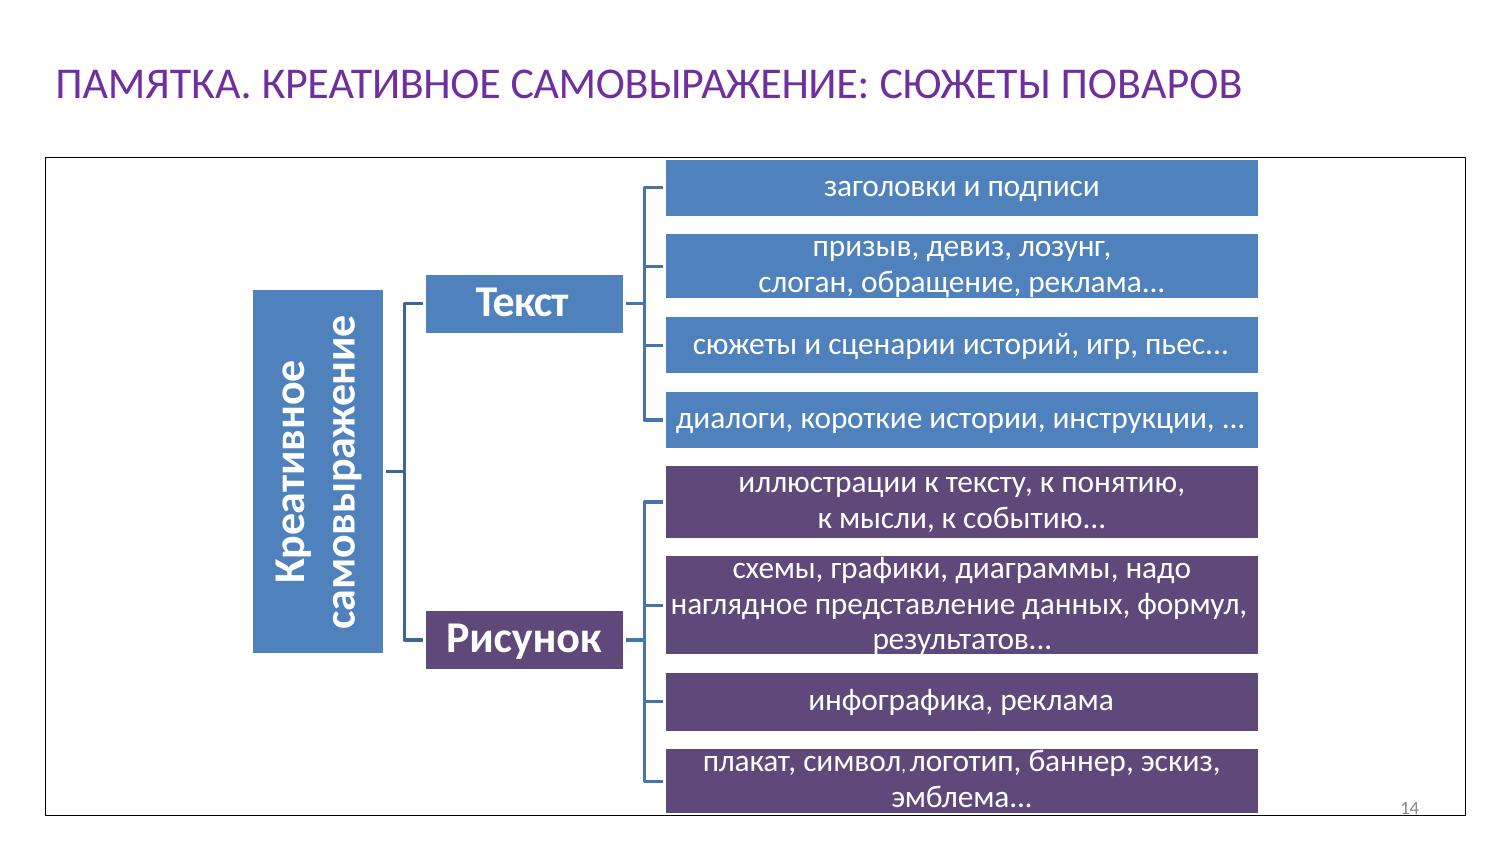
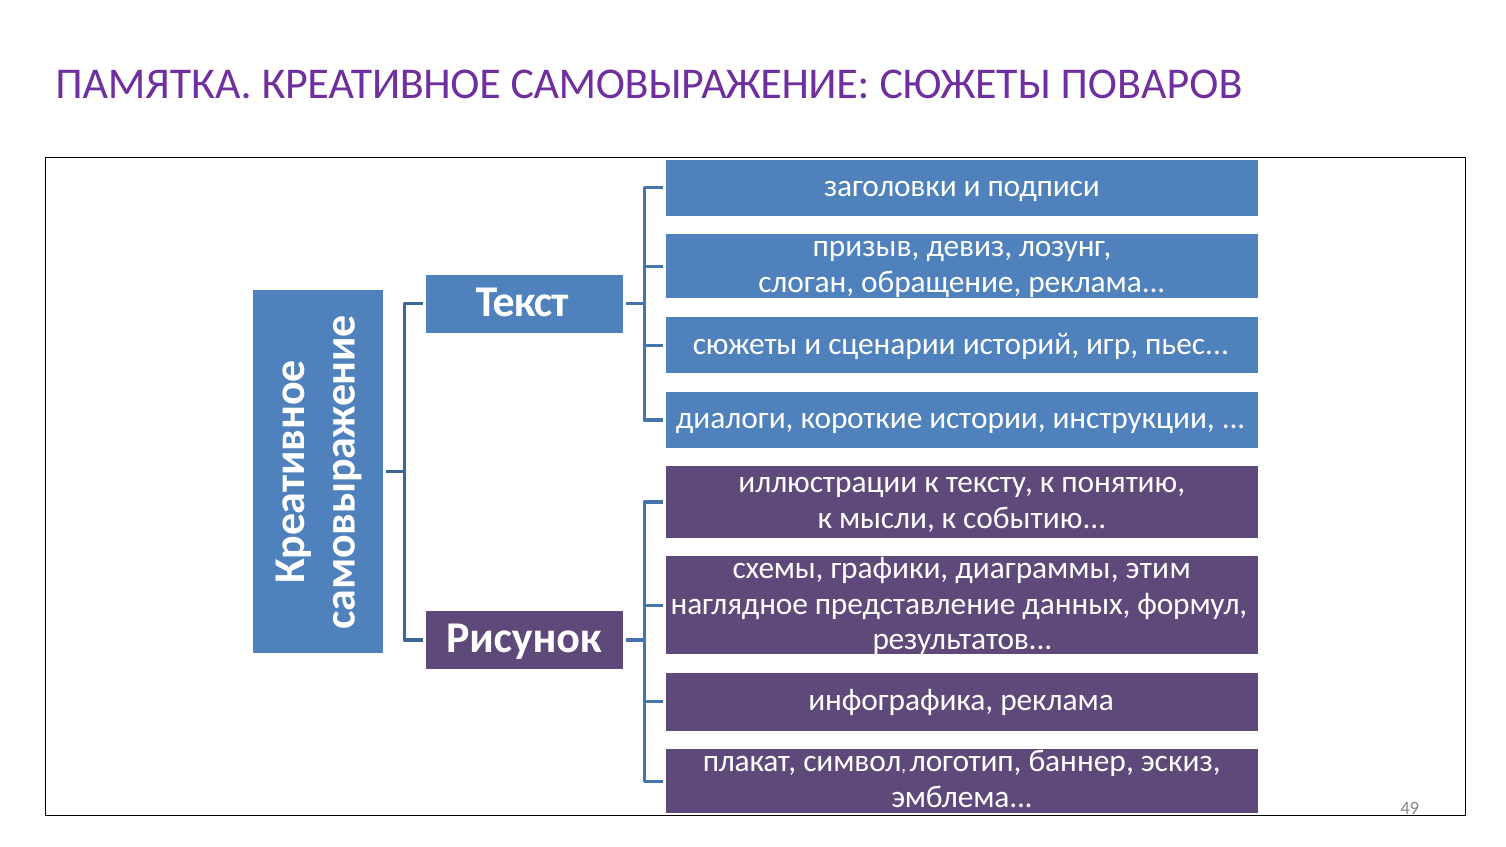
надо: надо -> этим
14: 14 -> 49
